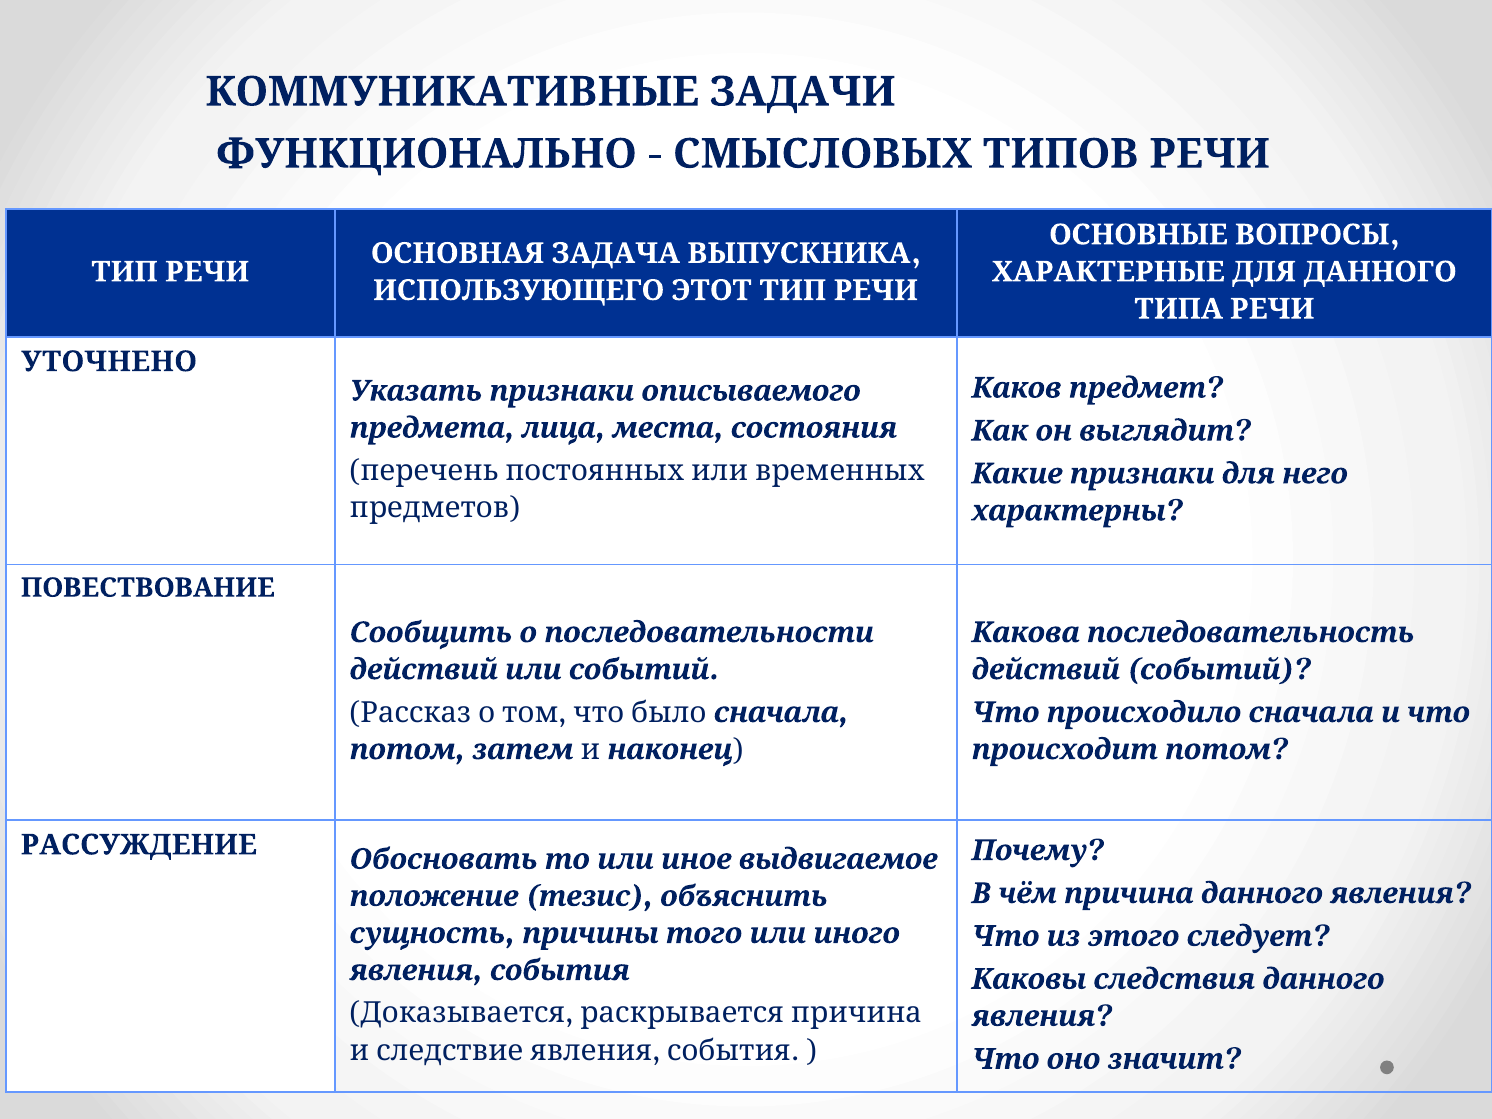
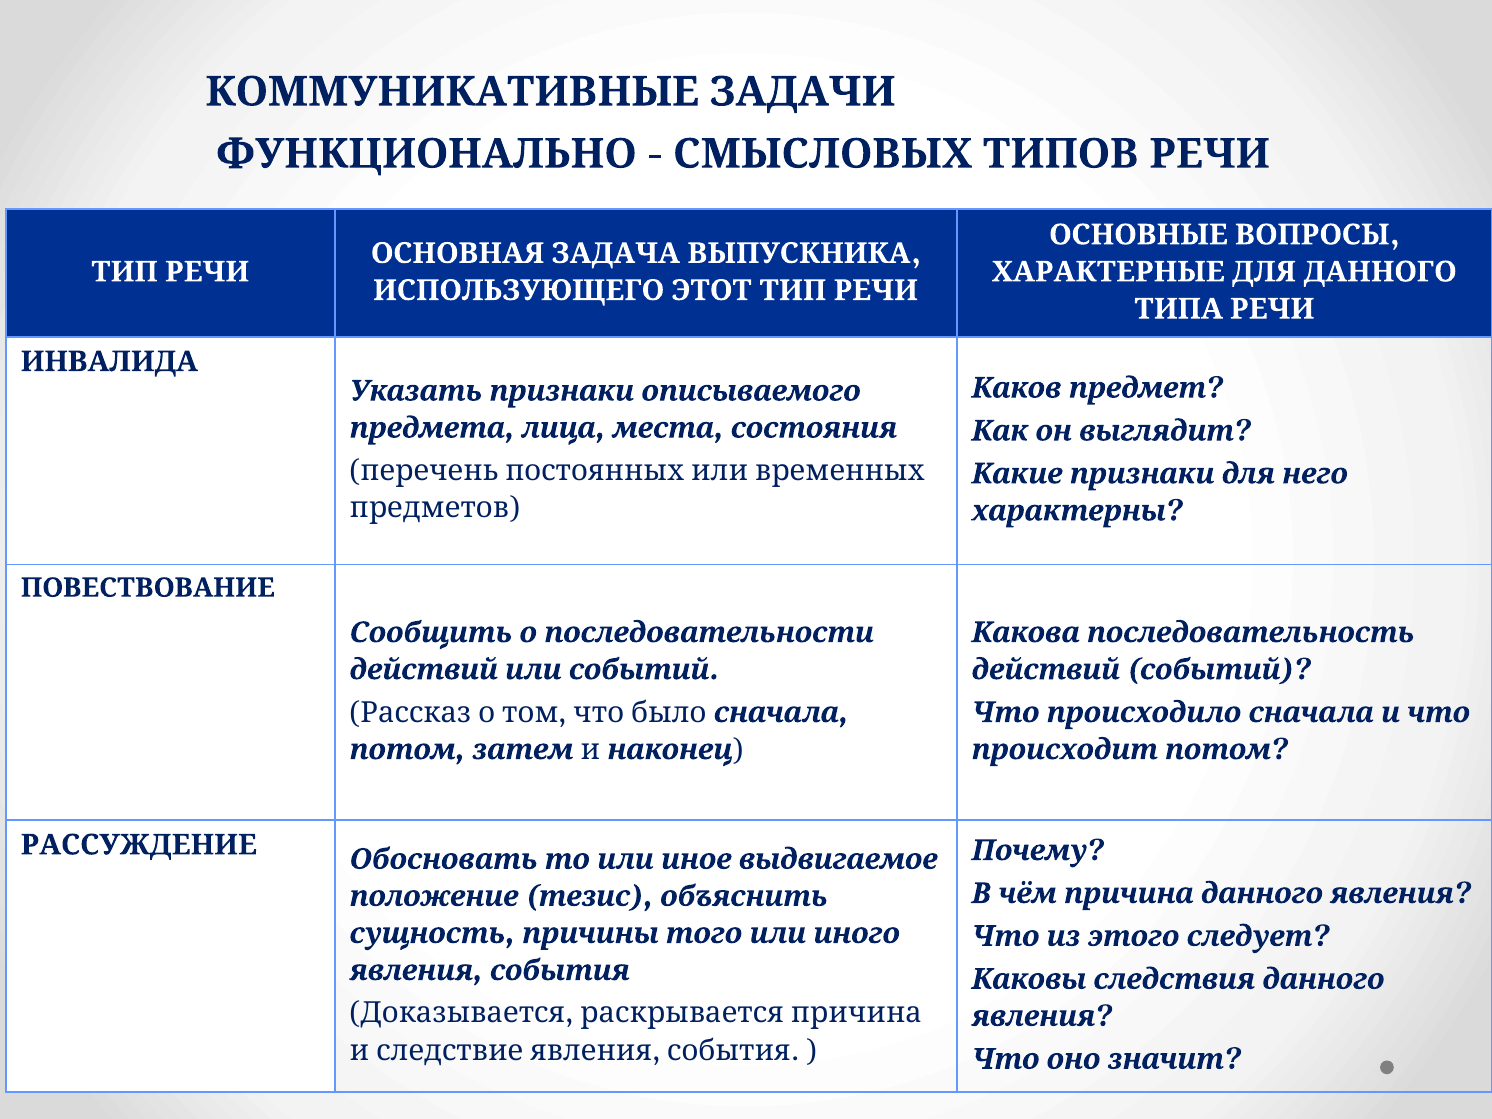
УТОЧНЕНО: УТОЧНЕНО -> ИНВАЛИДА
